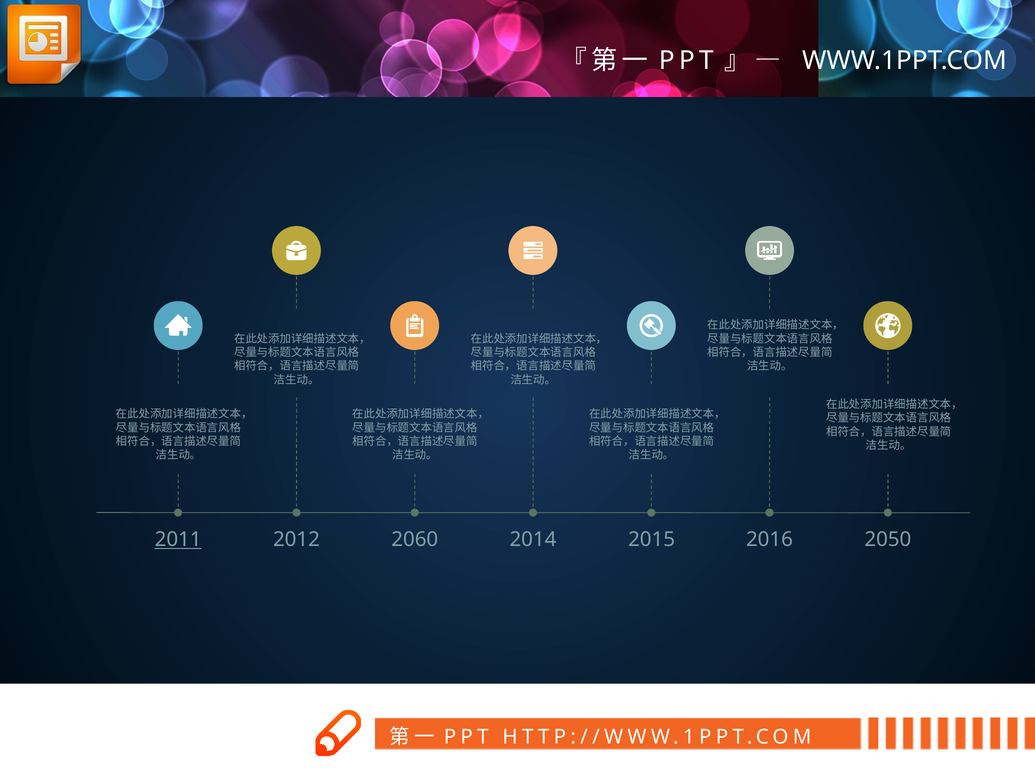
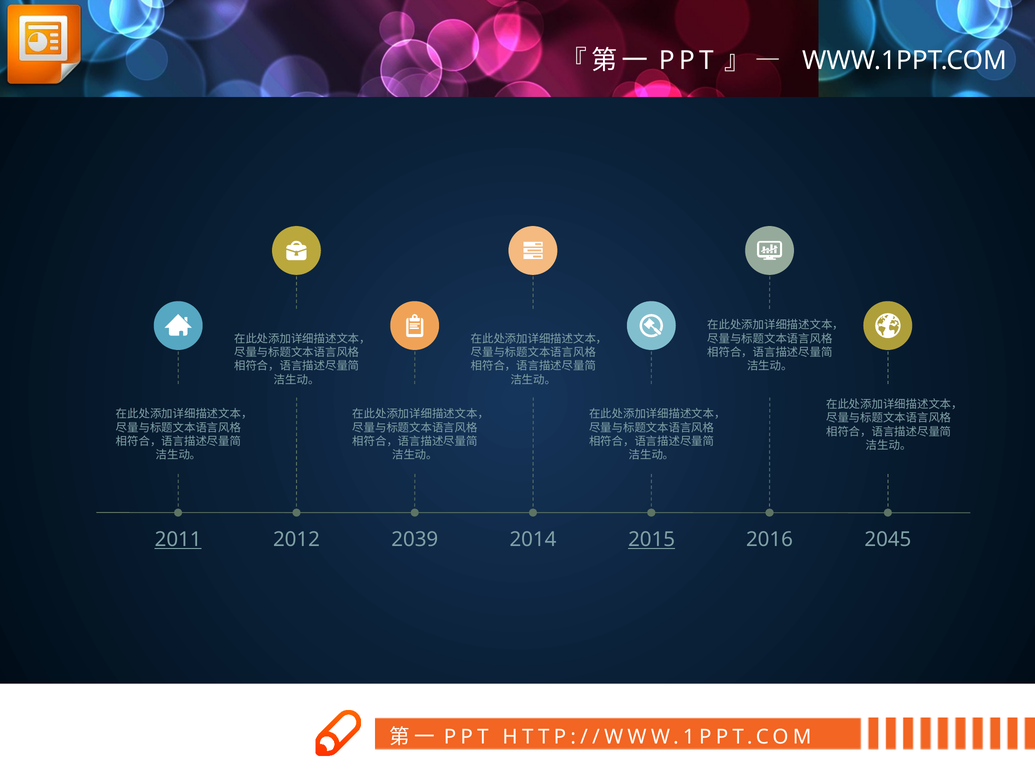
2060: 2060 -> 2039
2015 underline: none -> present
2050: 2050 -> 2045
